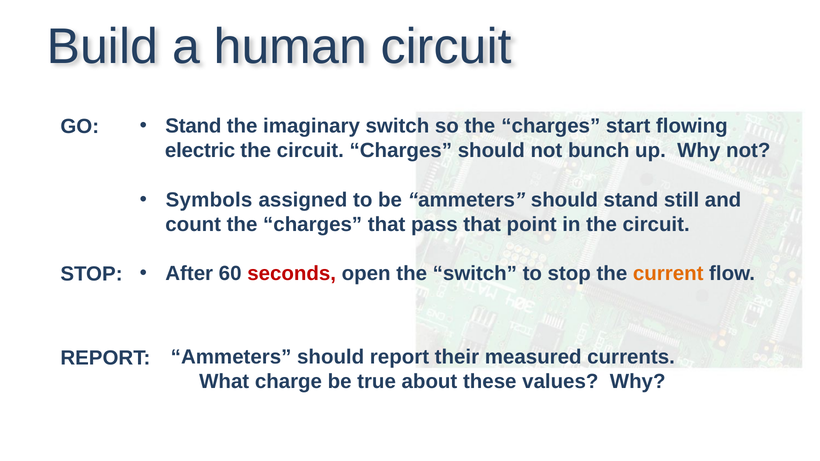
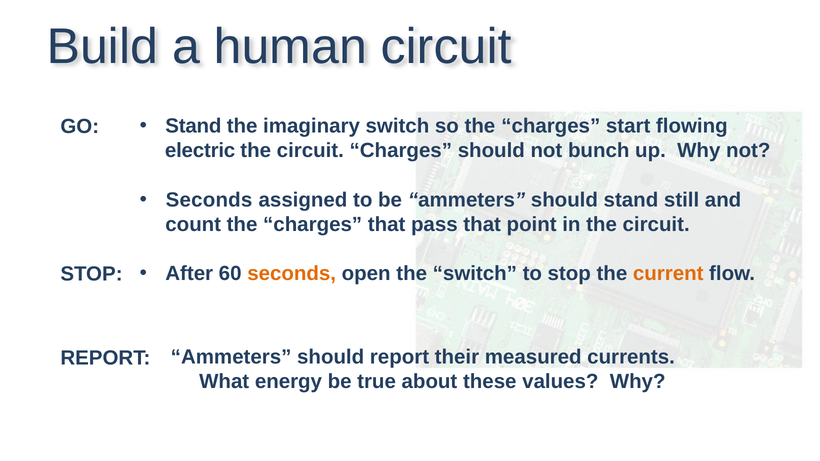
Symbols at (209, 200): Symbols -> Seconds
seconds at (292, 274) colour: red -> orange
charge: charge -> energy
